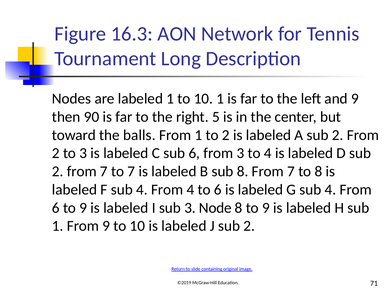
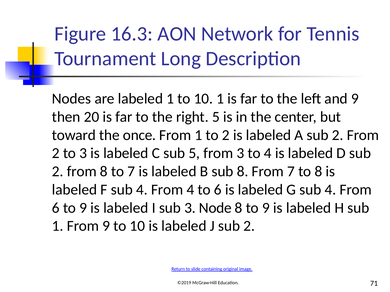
90: 90 -> 20
balls: balls -> once
sub 6: 6 -> 5
2 from 7: 7 -> 8
